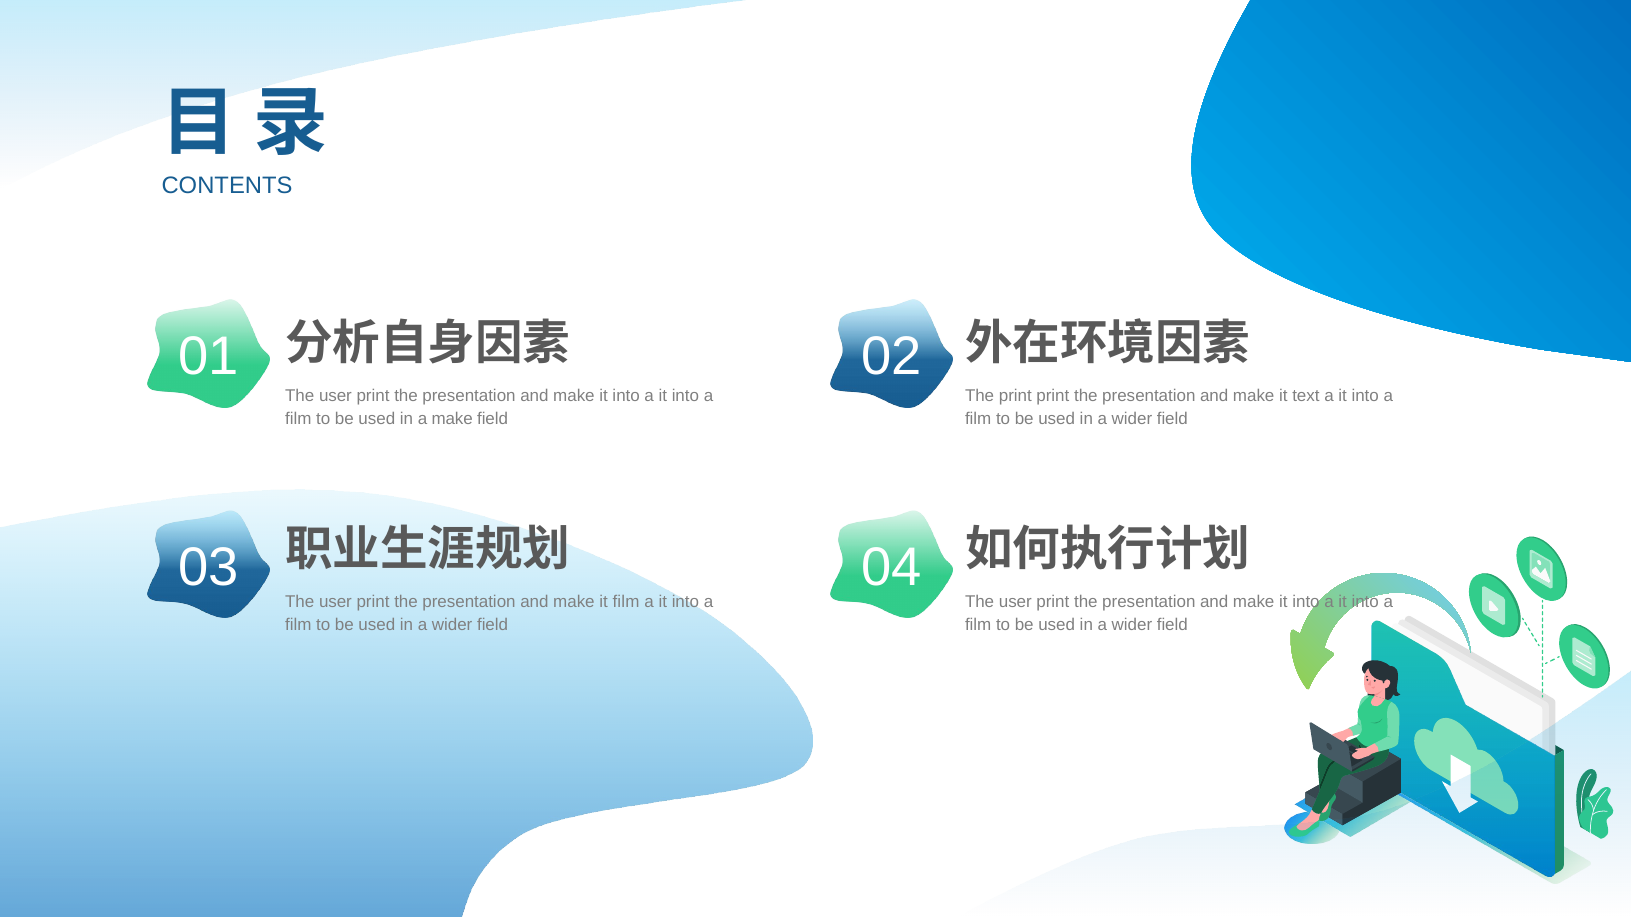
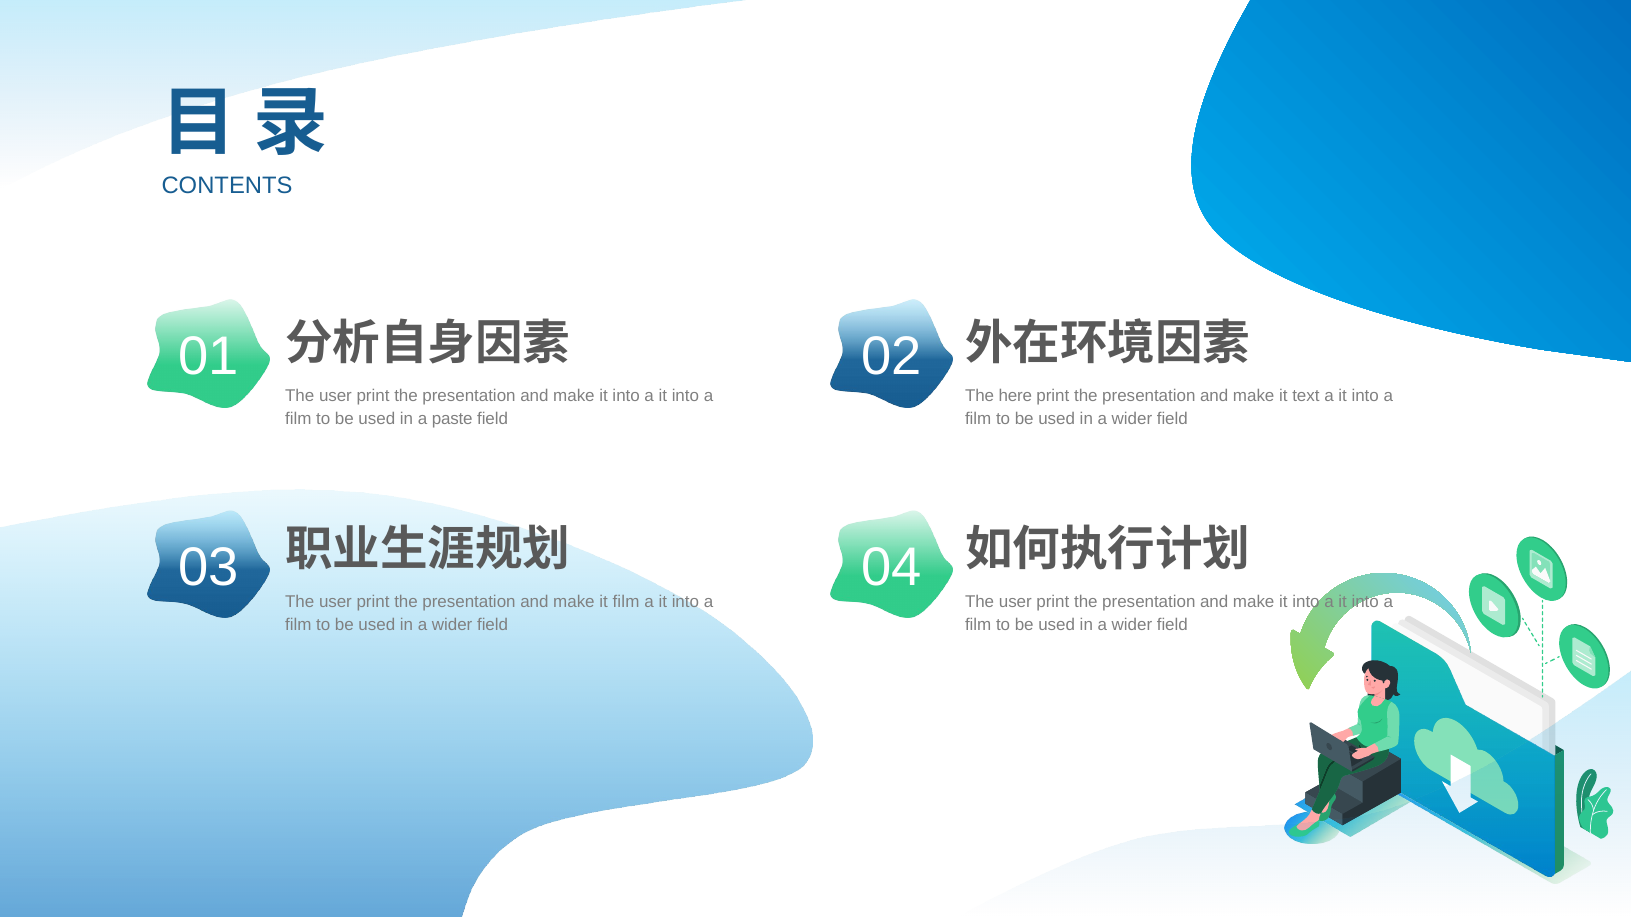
The print: print -> here
a make: make -> paste
